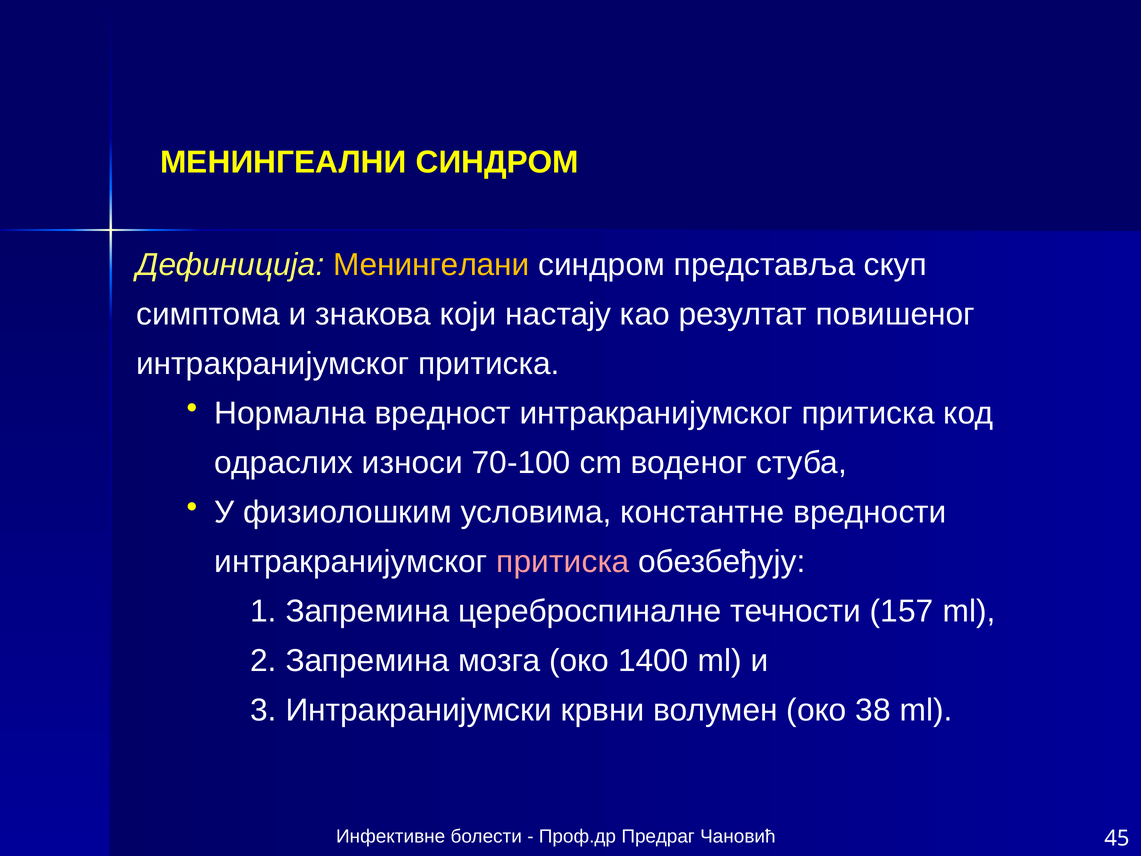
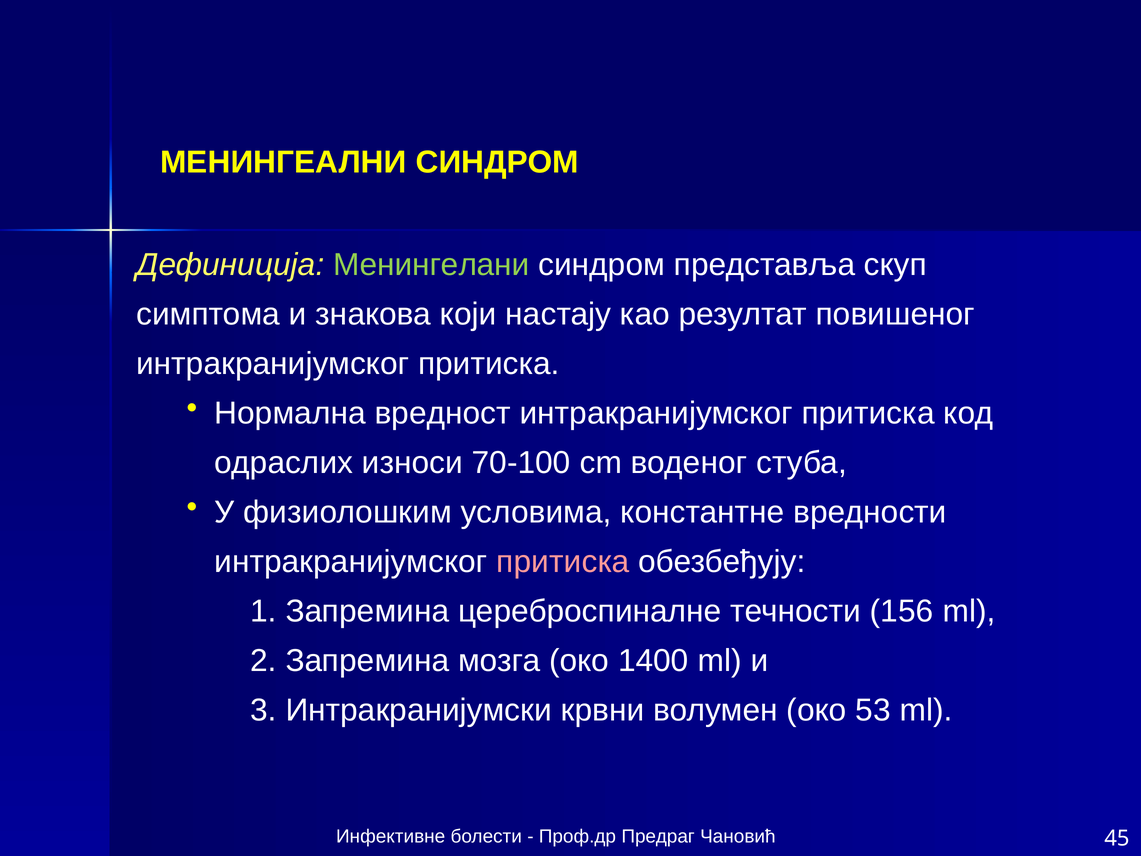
Менингелани colour: yellow -> light green
157: 157 -> 156
38: 38 -> 53
